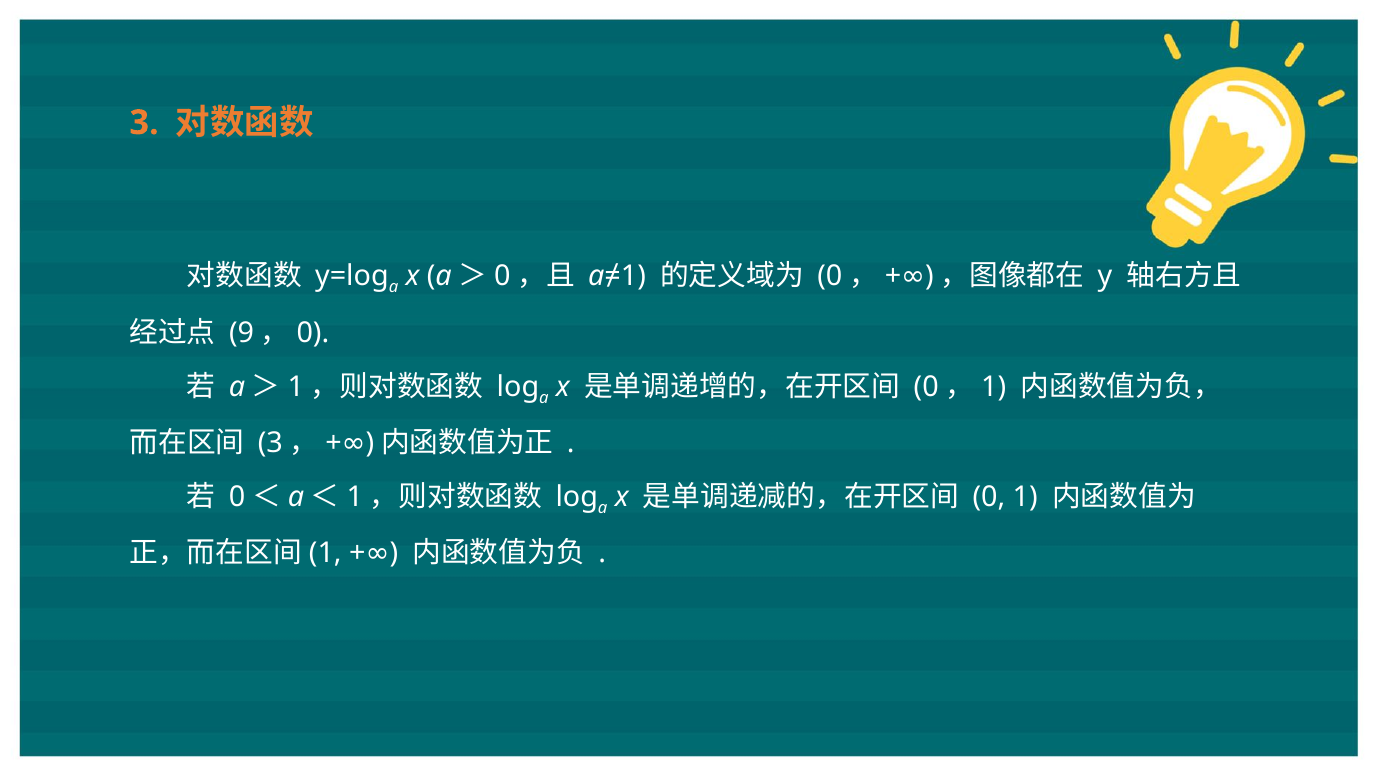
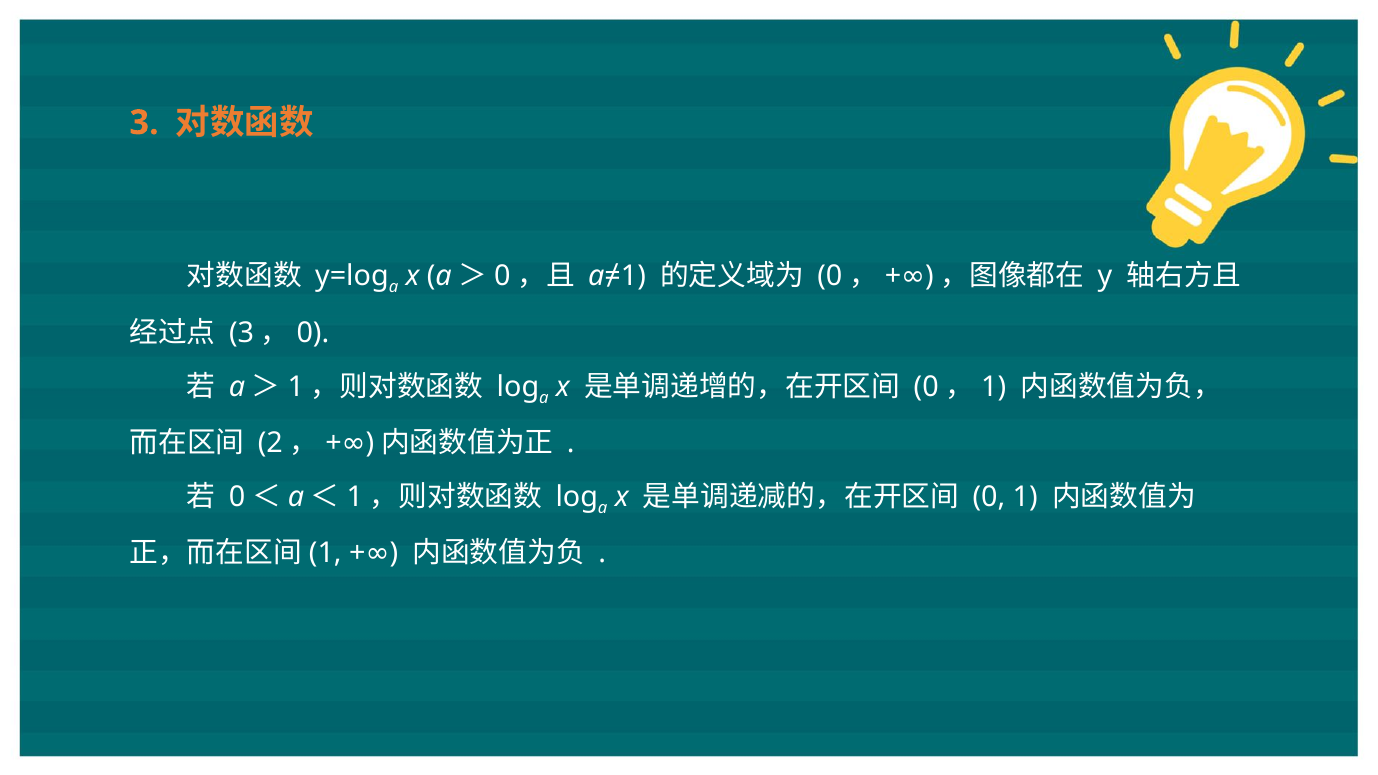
9 at (242, 333): 9 -> 3
3 at (270, 443): 3 -> 2
